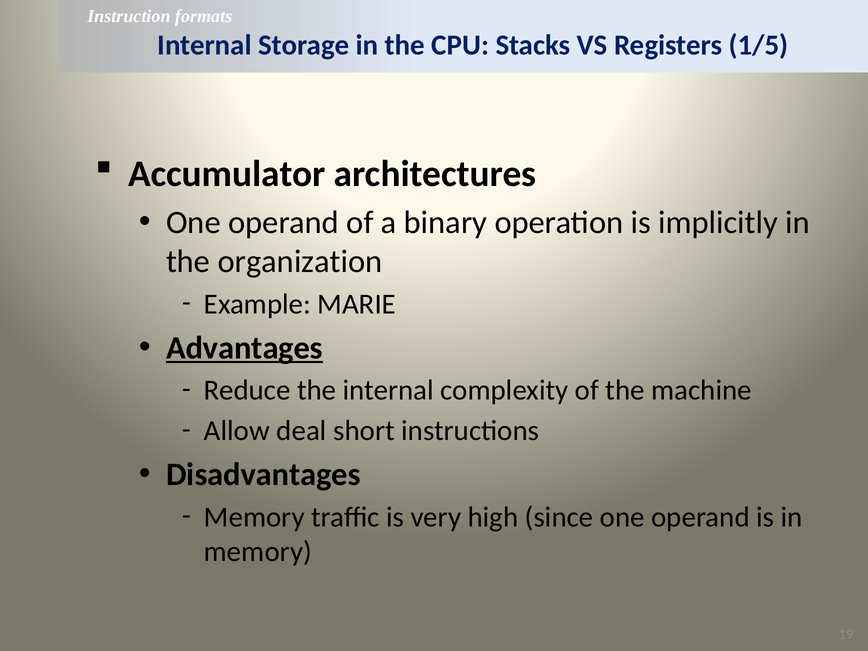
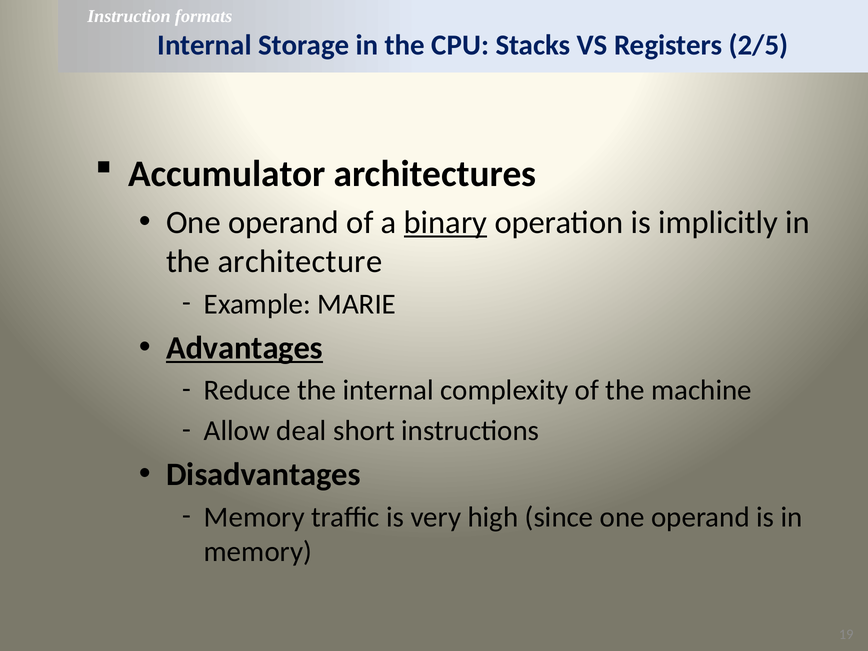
1/5: 1/5 -> 2/5
binary underline: none -> present
organization: organization -> architecture
